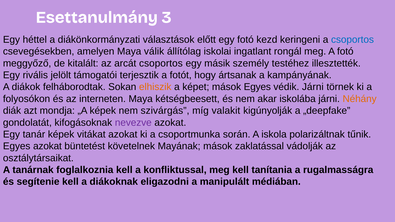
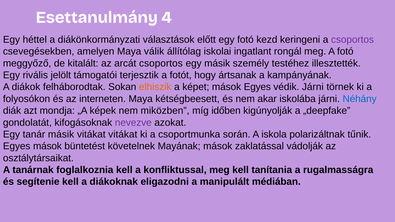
3: 3 -> 4
csoportos at (352, 40) colour: blue -> purple
Néhány colour: orange -> blue
szivárgás: szivárgás -> miközben
valakit: valakit -> időben
tanár képek: képek -> másik
vitákat azokat: azokat -> vitákat
Egyes azokat: azokat -> mások
